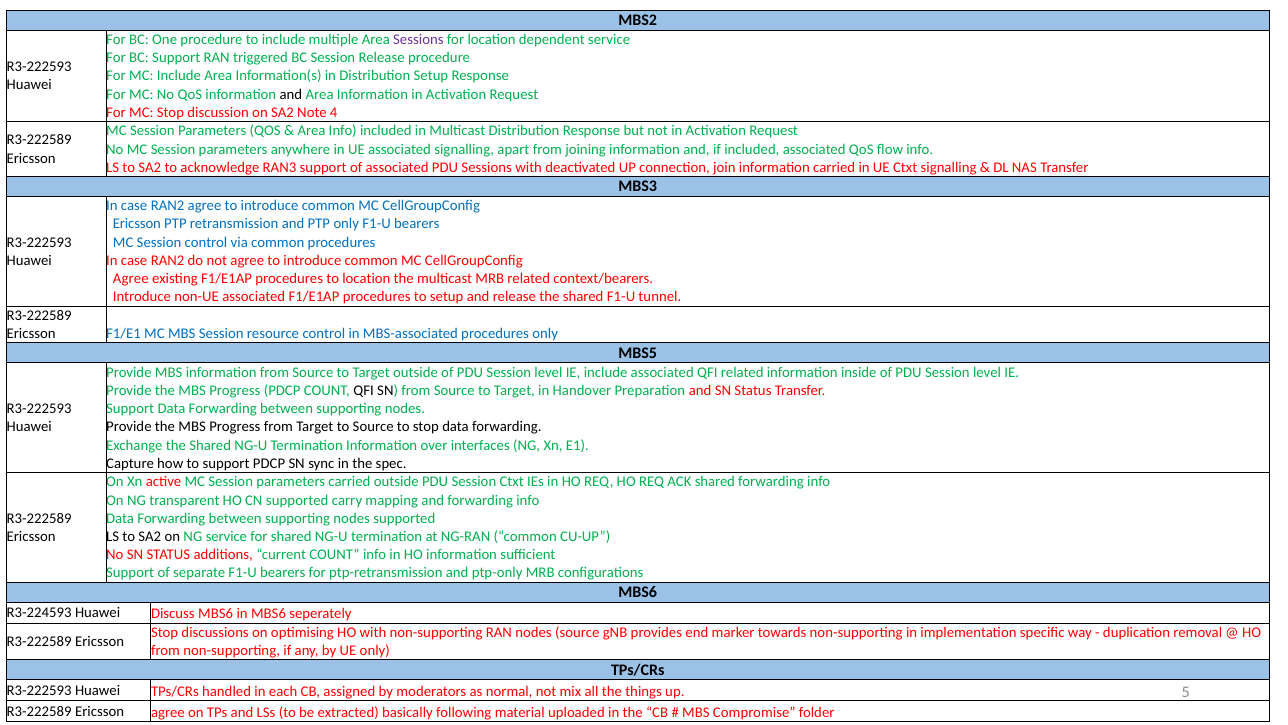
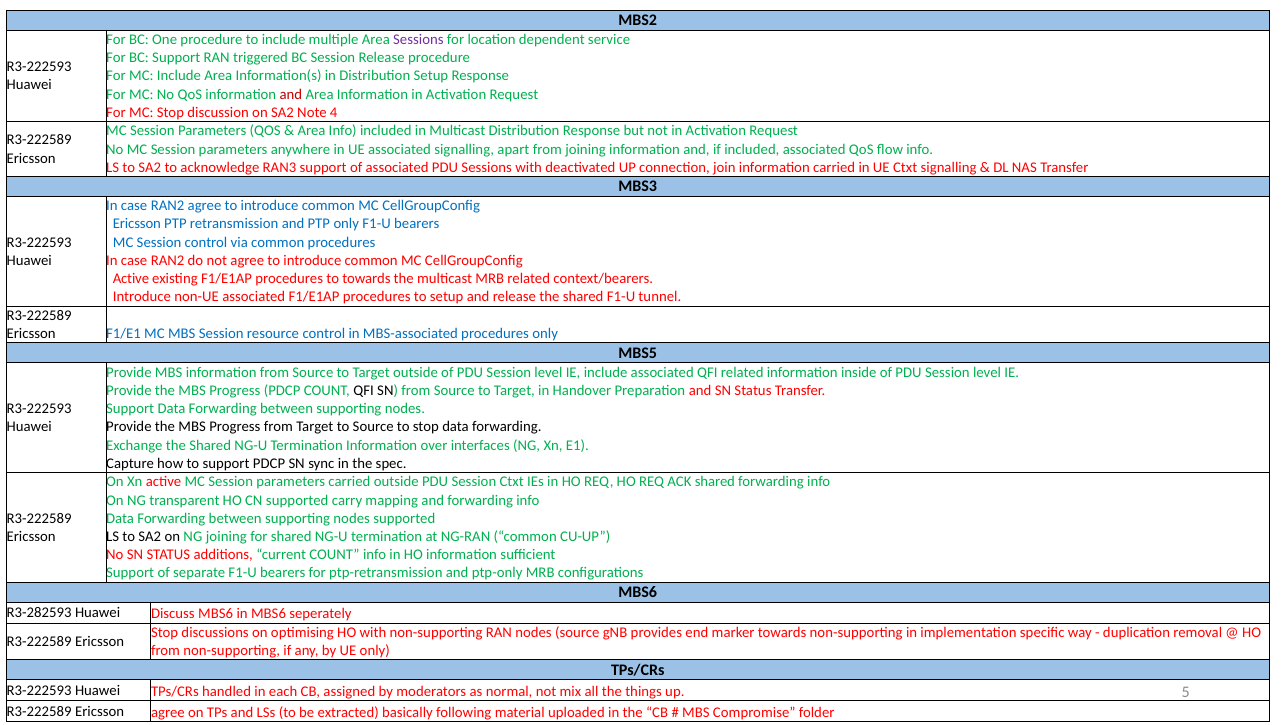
and at (291, 94) colour: black -> red
Agree at (131, 279): Agree -> Active
to location: location -> towards
NG service: service -> joining
R3-224593: R3-224593 -> R3-282593
